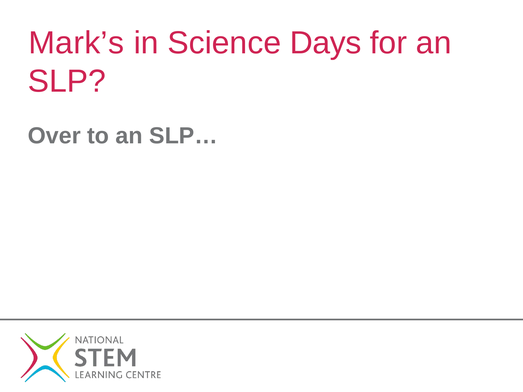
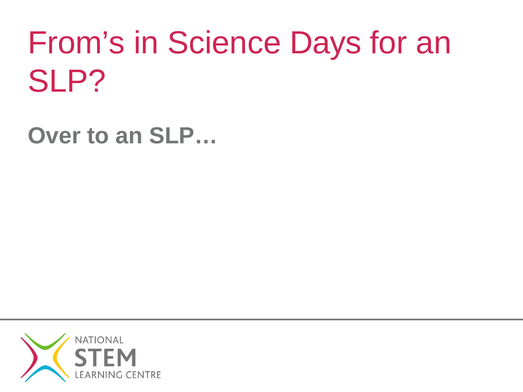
Mark’s: Mark’s -> From’s
